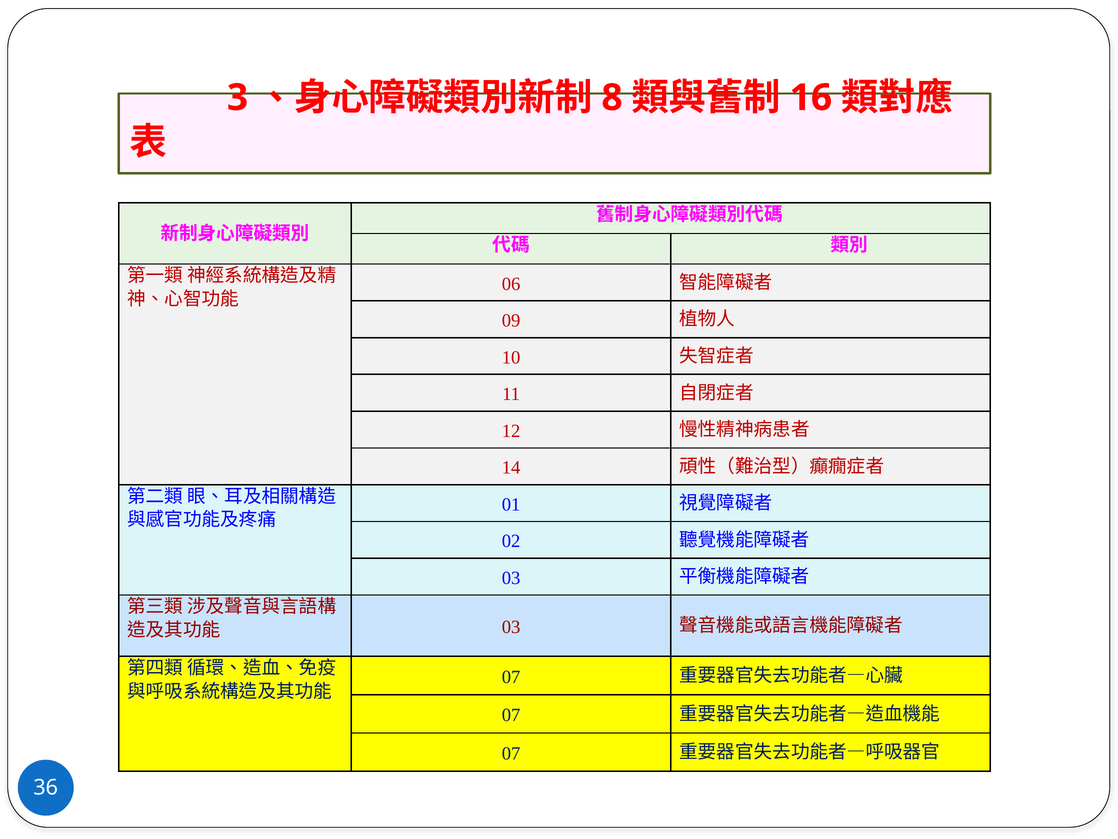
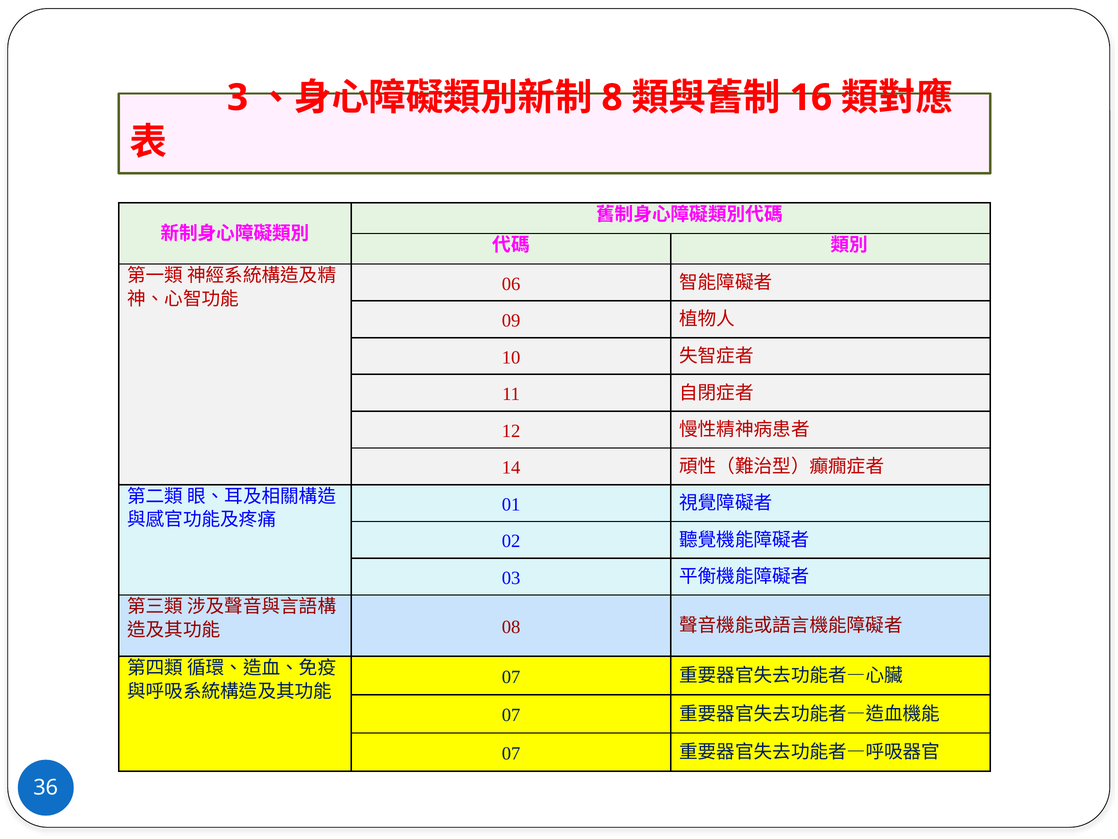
03 at (511, 627): 03 -> 08
